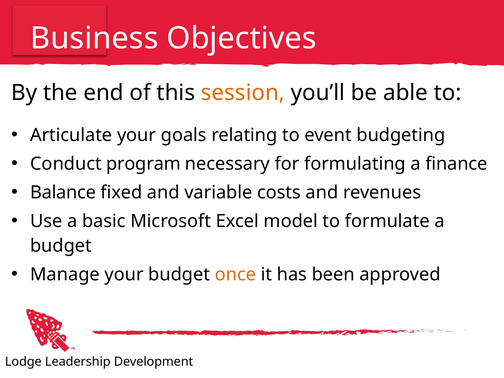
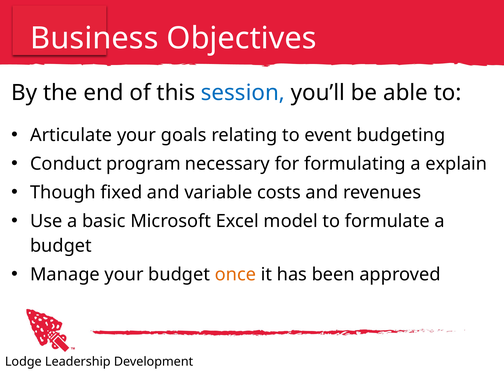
session colour: orange -> blue
finance: finance -> explain
Balance: Balance -> Though
